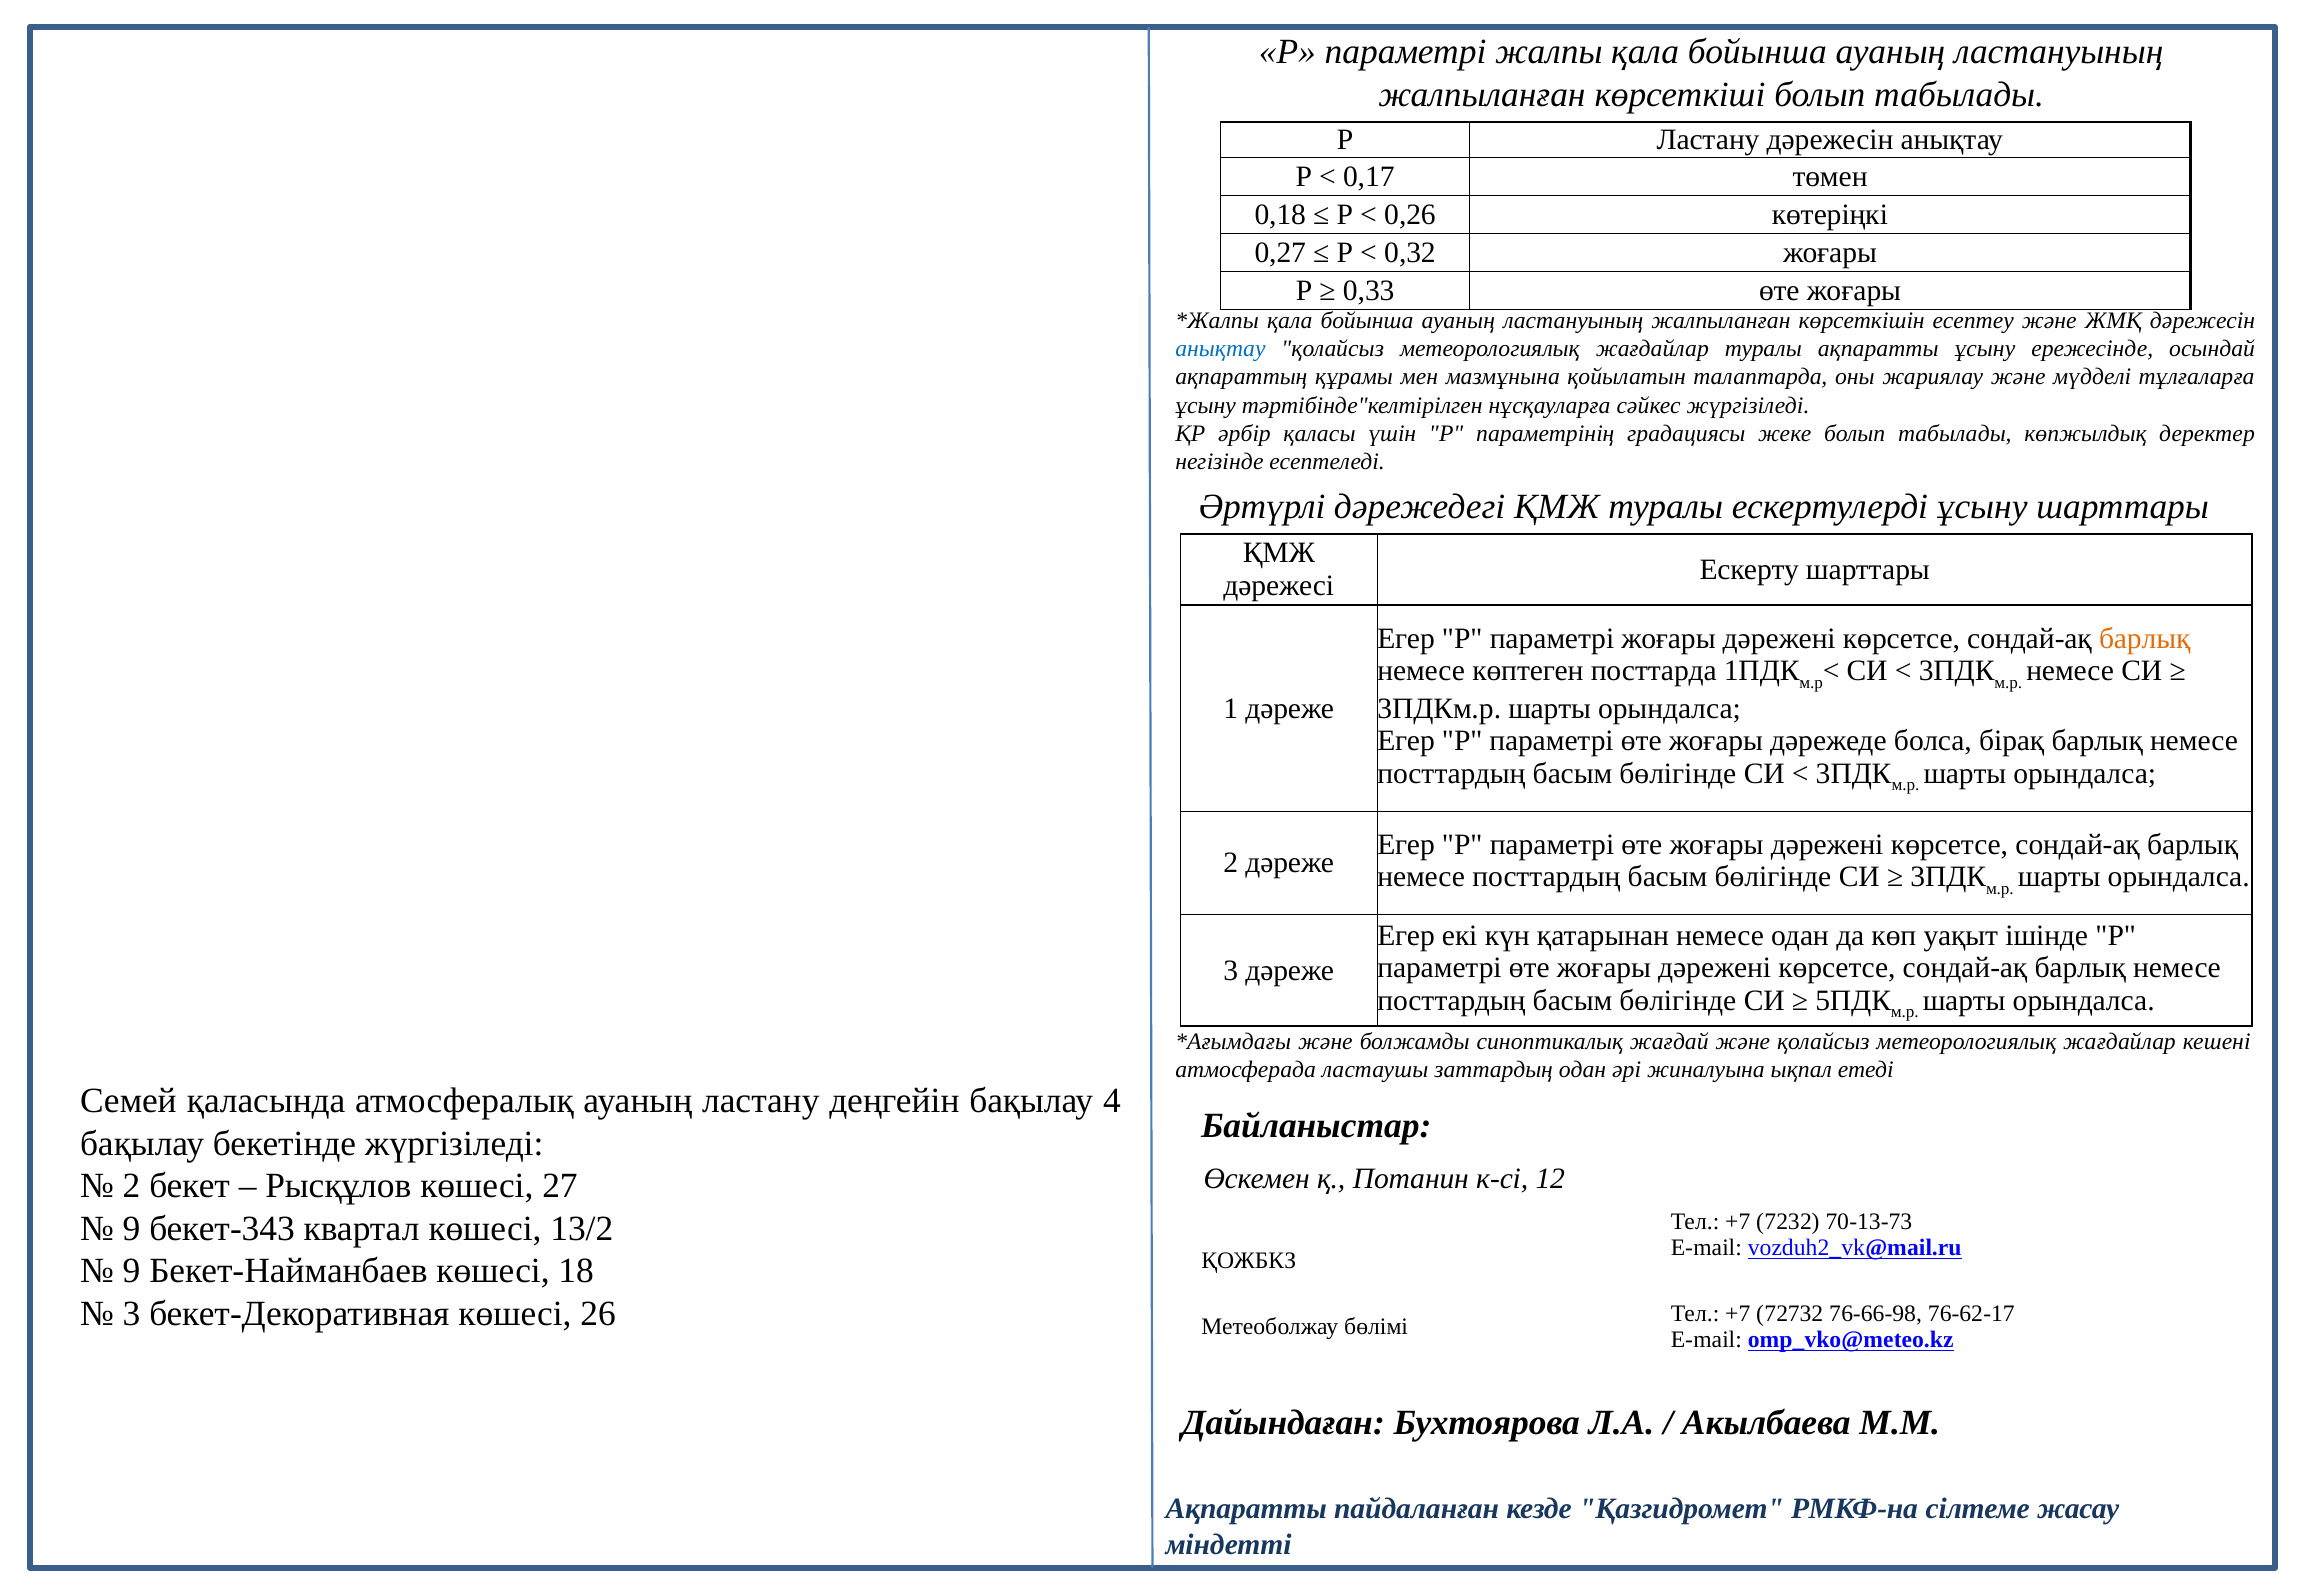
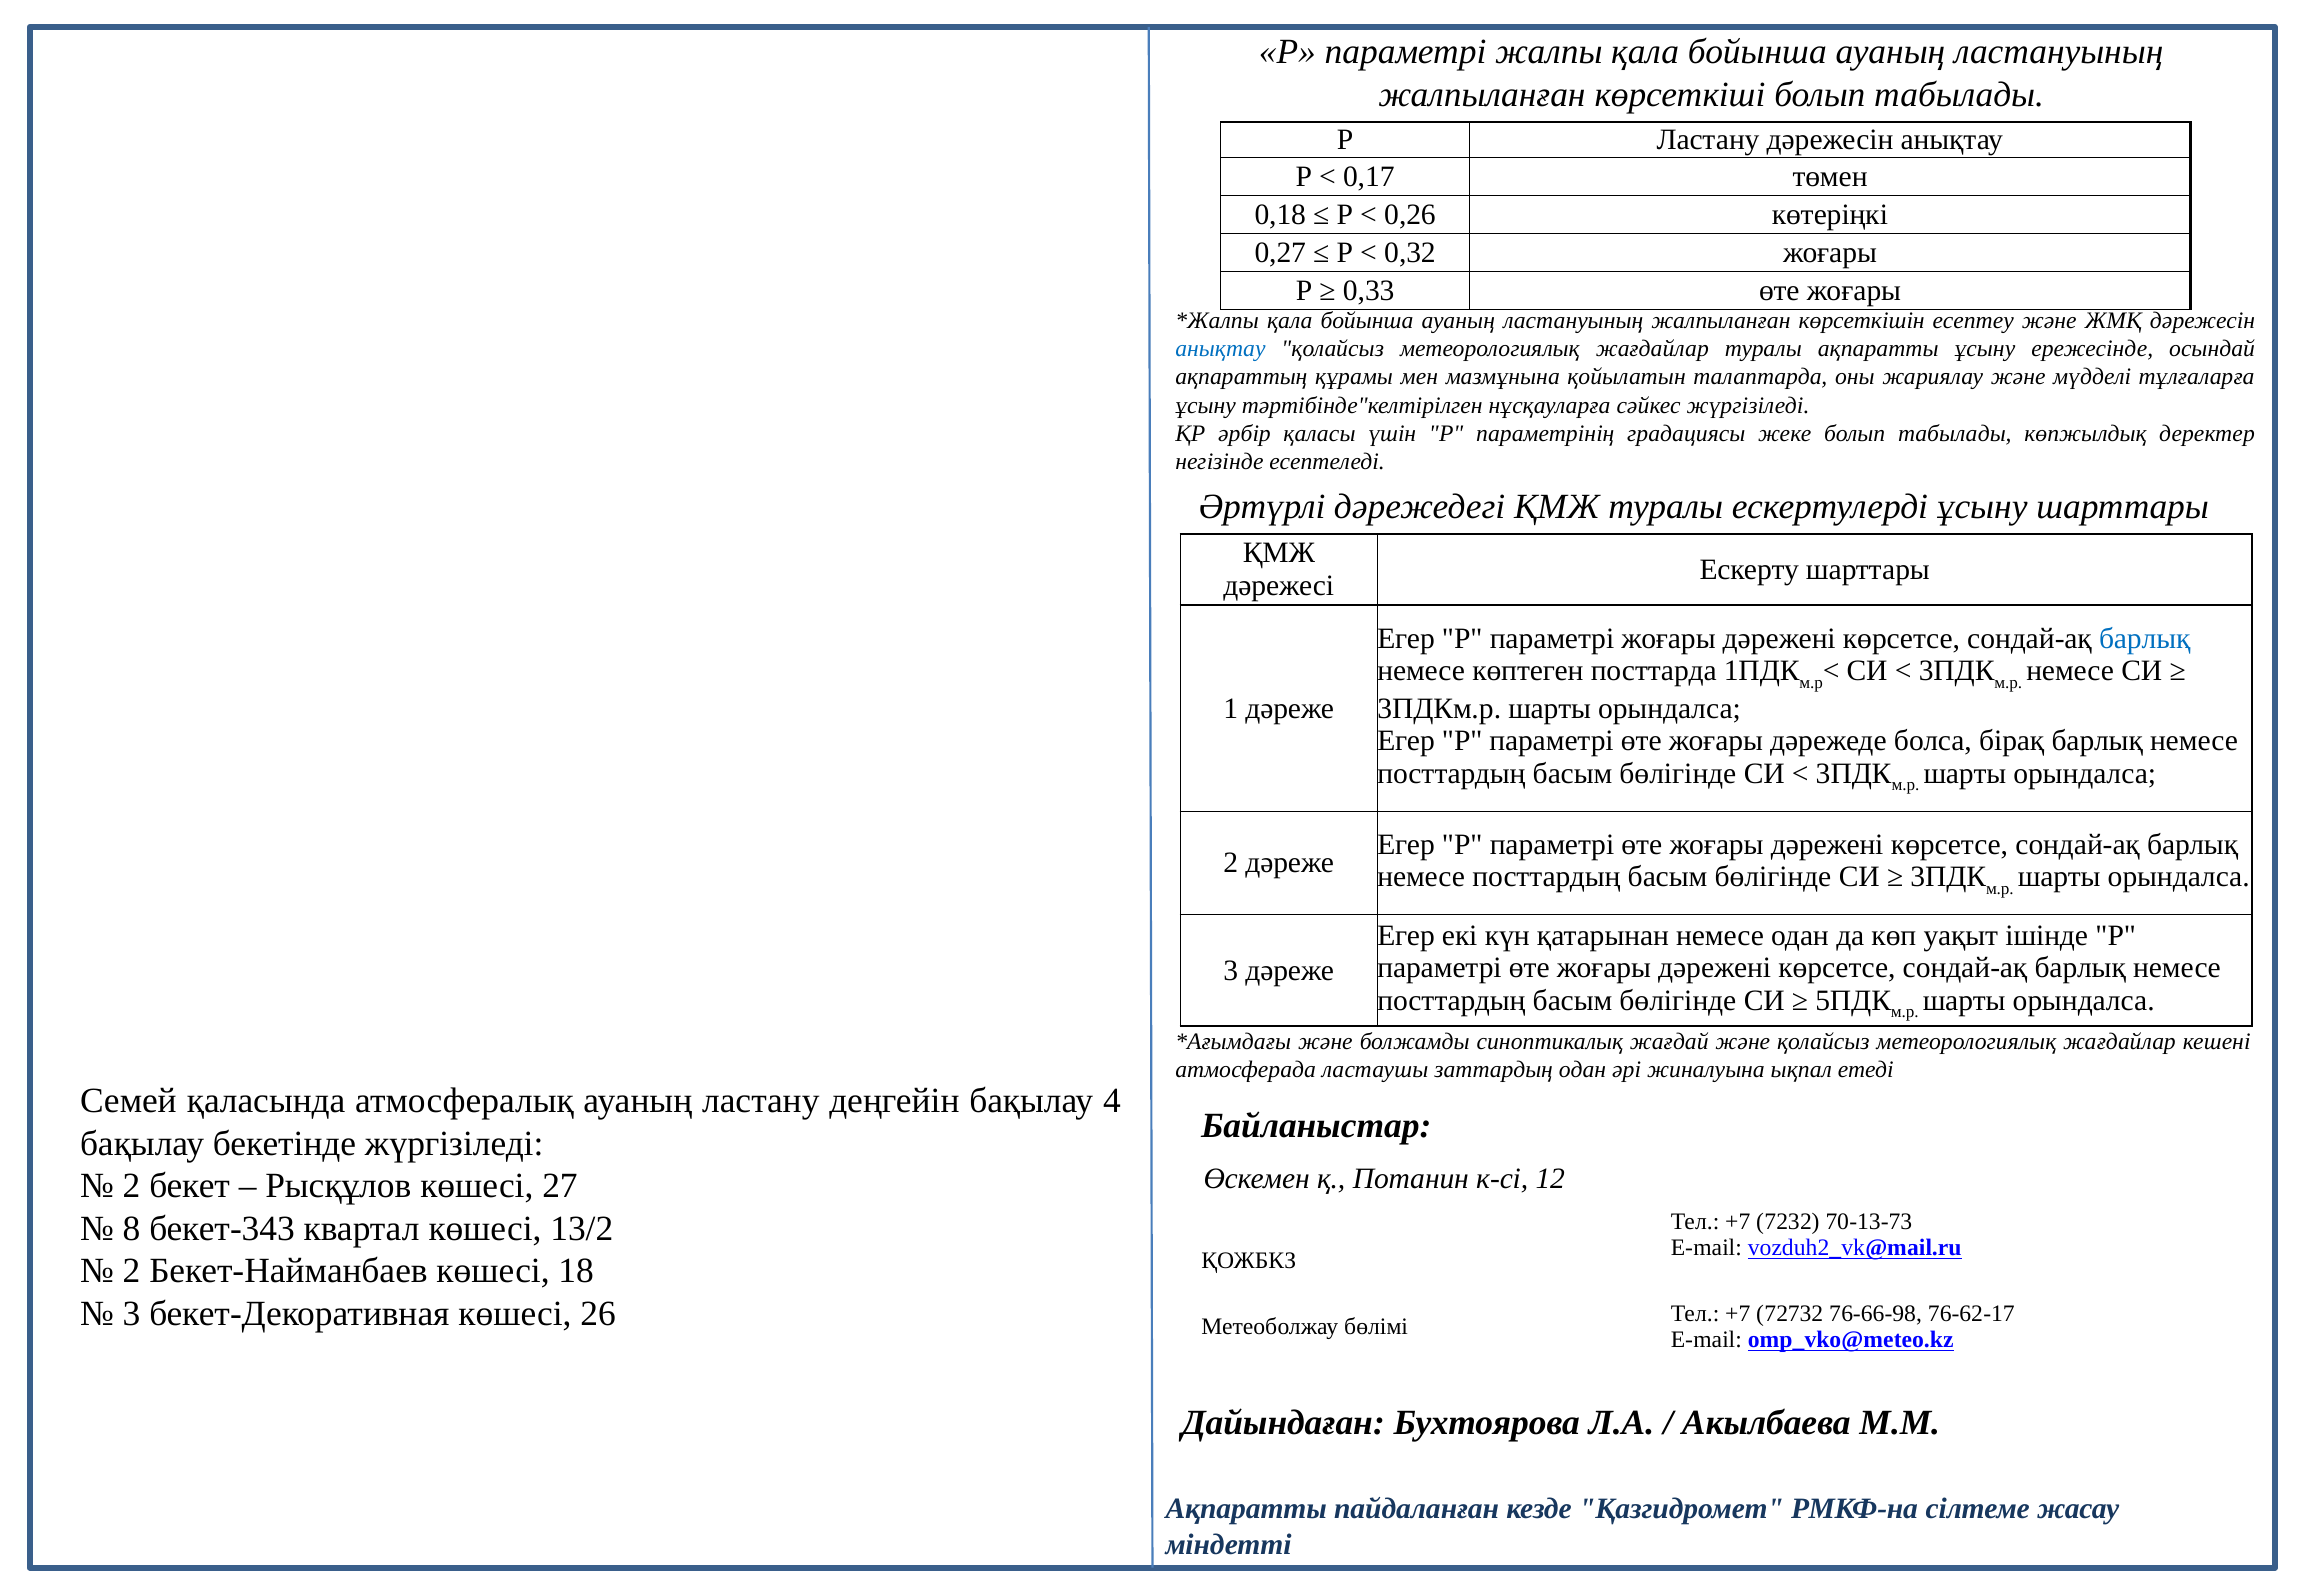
барлық at (2145, 639) colour: orange -> blue
9 at (132, 1229): 9 -> 8
9 at (132, 1272): 9 -> 2
